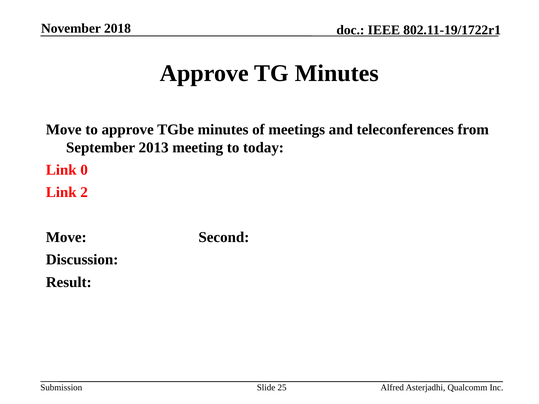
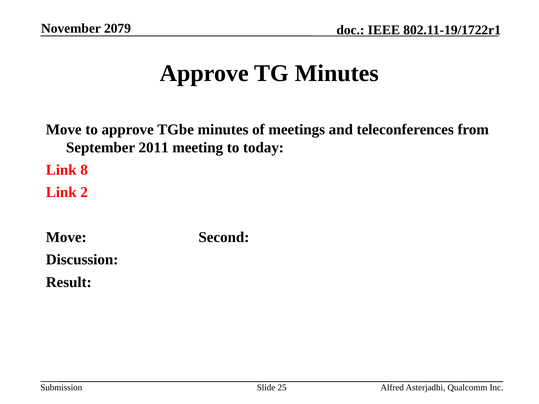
2018: 2018 -> 2079
2013: 2013 -> 2011
0: 0 -> 8
